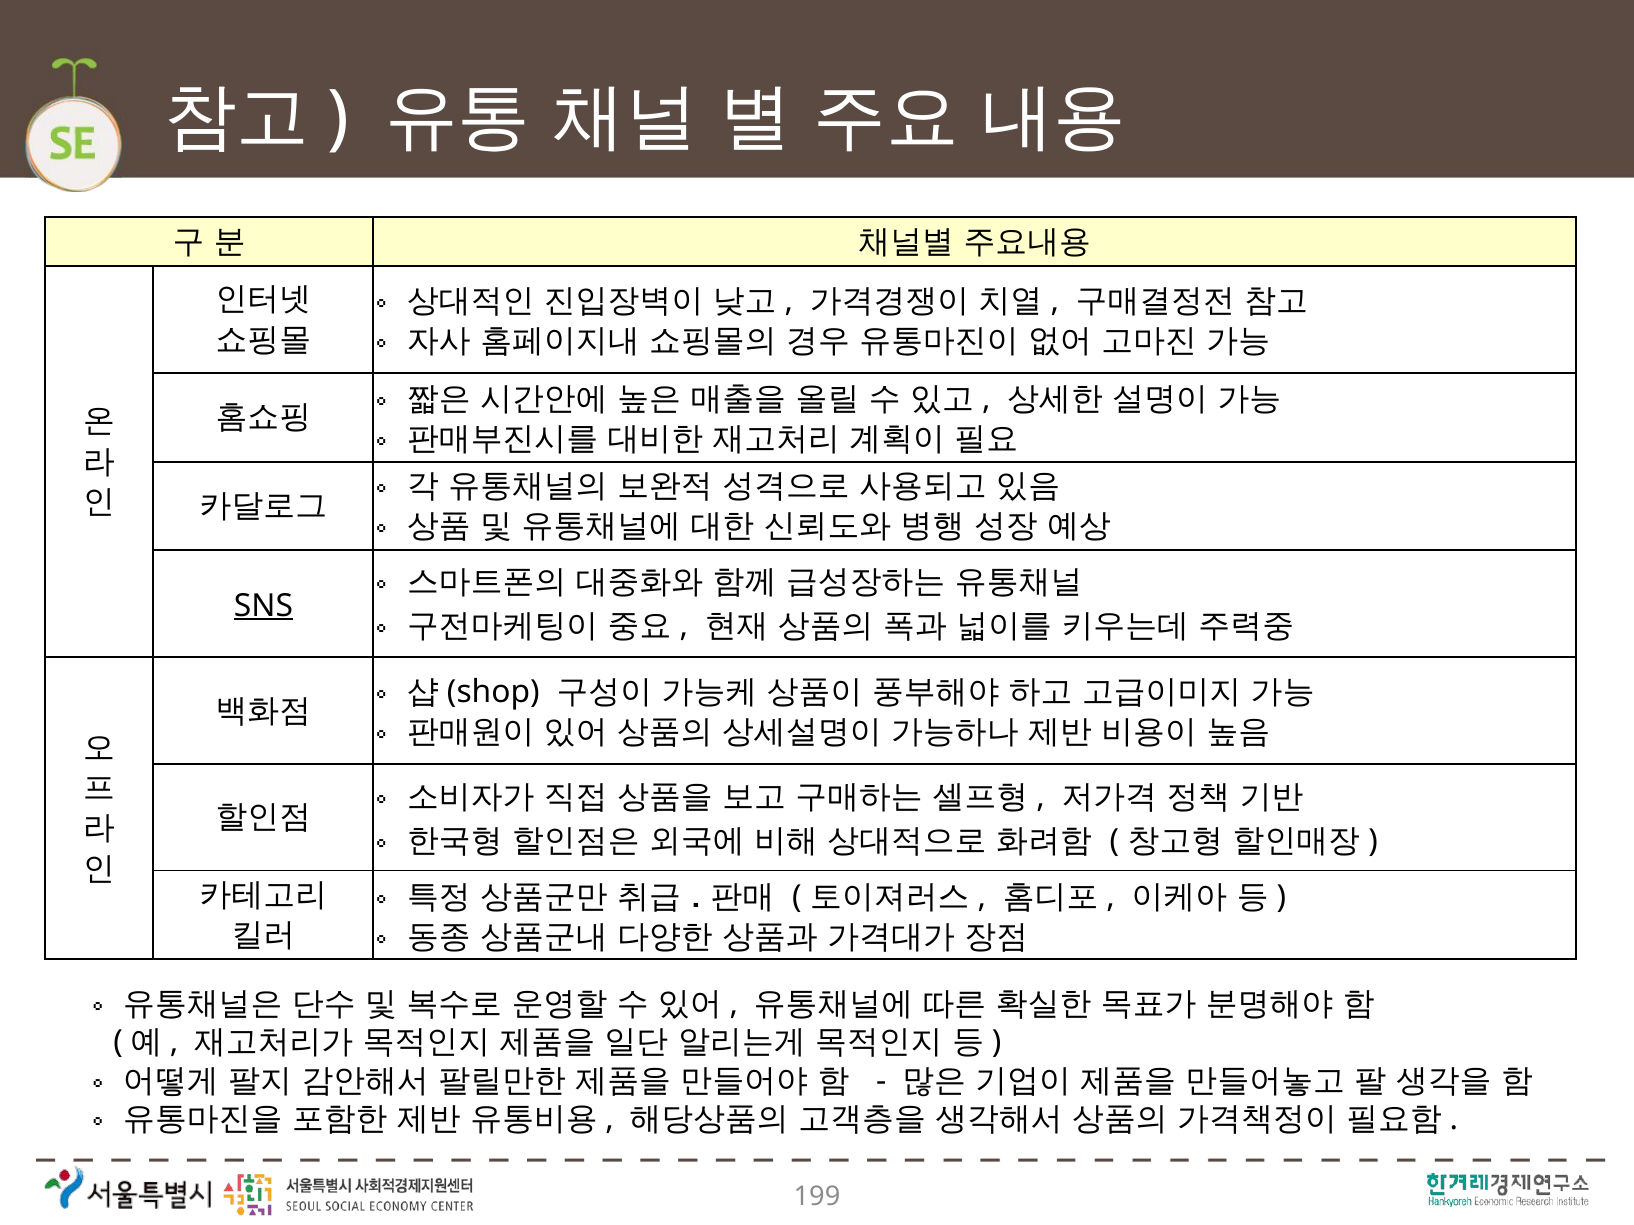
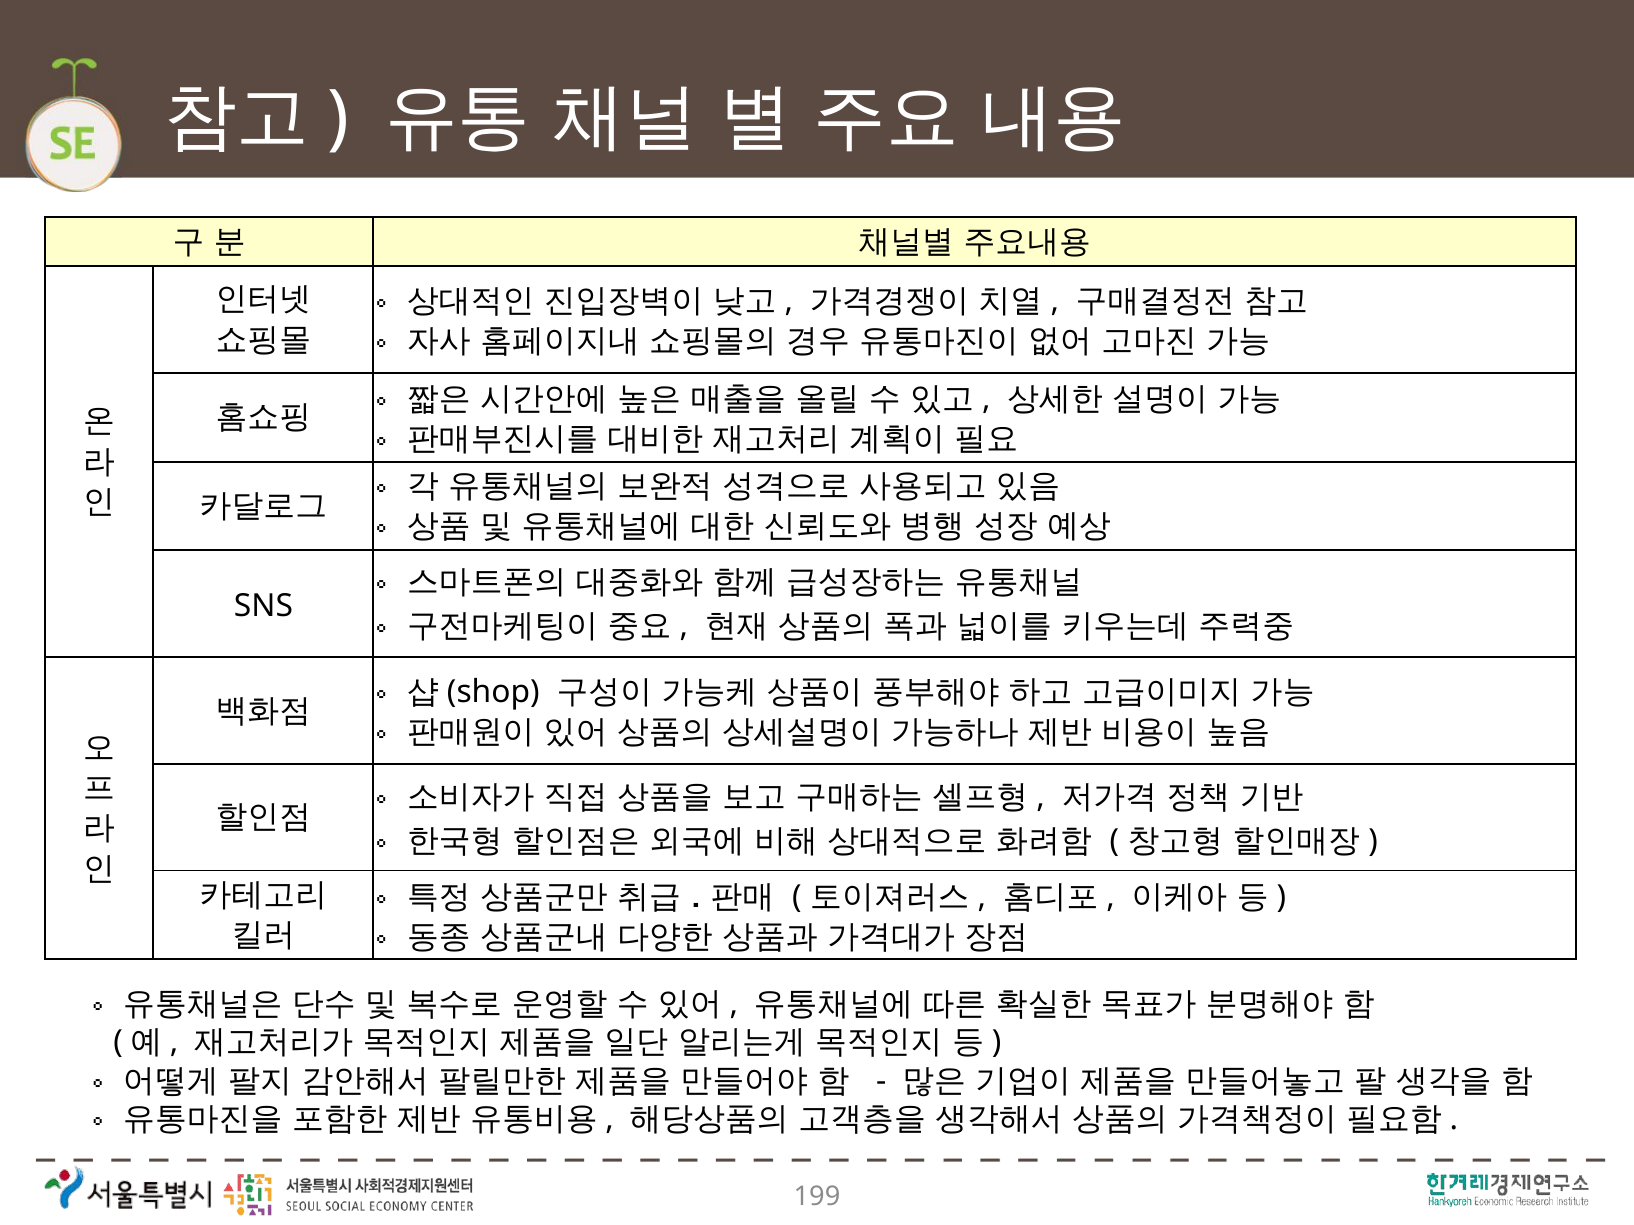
SNS underline: present -> none
